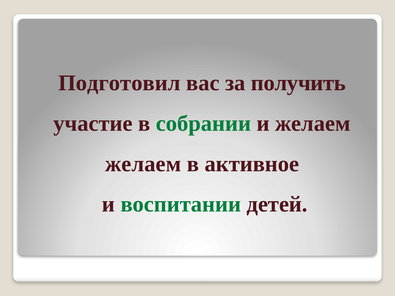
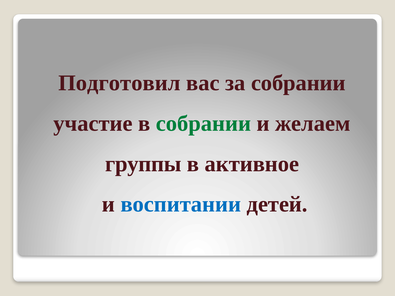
за получить: получить -> собрании
желаем at (143, 164): желаем -> группы
воспитании colour: green -> blue
